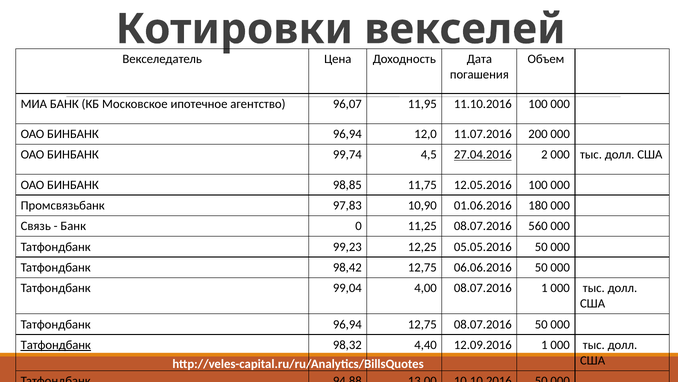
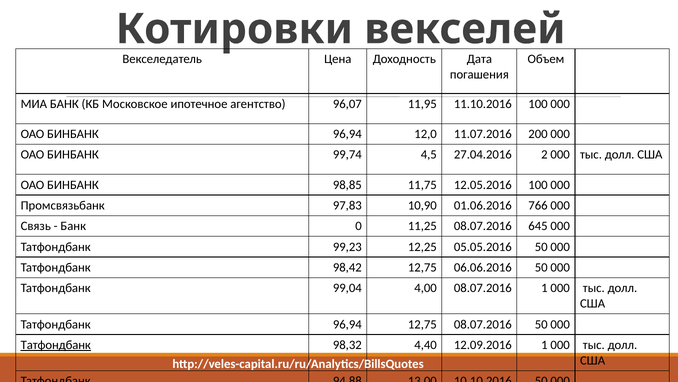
27.04.2016 underline: present -> none
180: 180 -> 766
560: 560 -> 645
